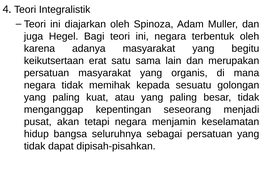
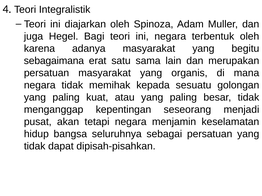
keikutsertaan: keikutsertaan -> sebagaimana
